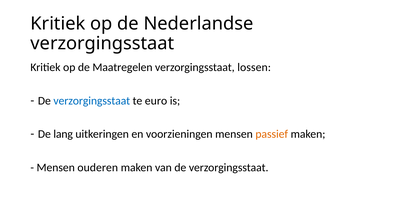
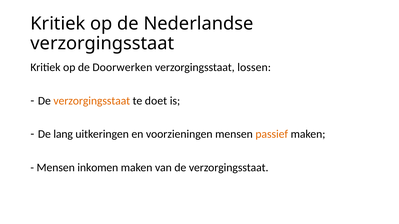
Maatregelen: Maatregelen -> Doorwerken
verzorgingsstaat at (92, 101) colour: blue -> orange
euro: euro -> doet
ouderen: ouderen -> inkomen
